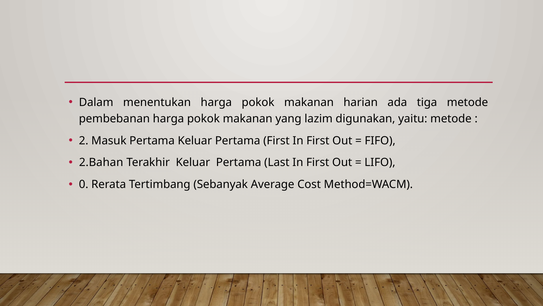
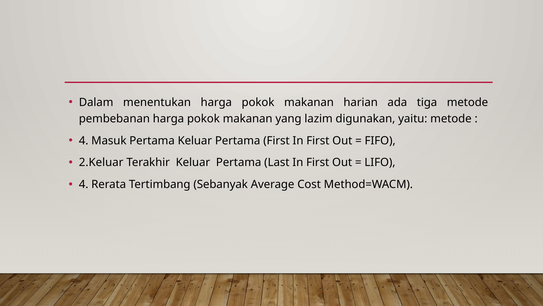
2 at (84, 140): 2 -> 4
2.Bahan: 2.Bahan -> 2.Keluar
0 at (84, 184): 0 -> 4
